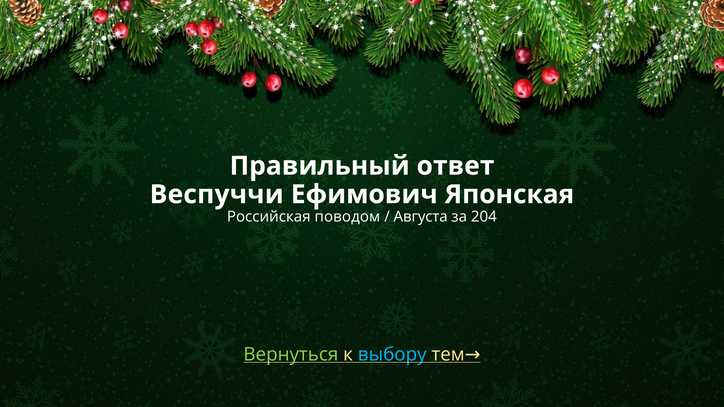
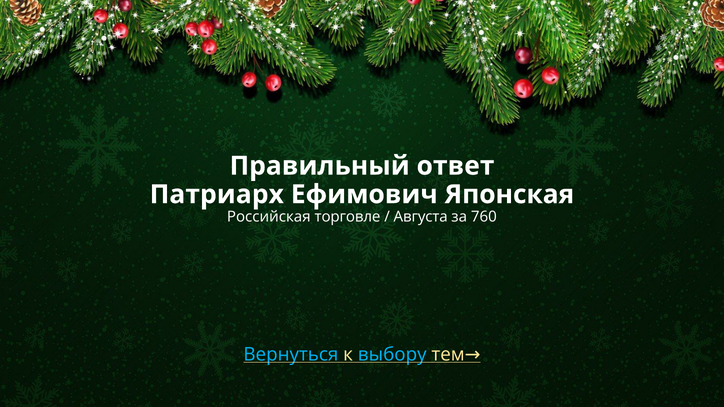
Веспуччи: Веспуччи -> Патриарх
поводом: поводом -> торговле
204: 204 -> 760
Вернуться colour: light green -> light blue
